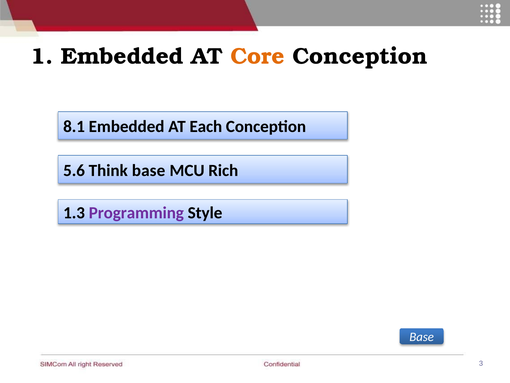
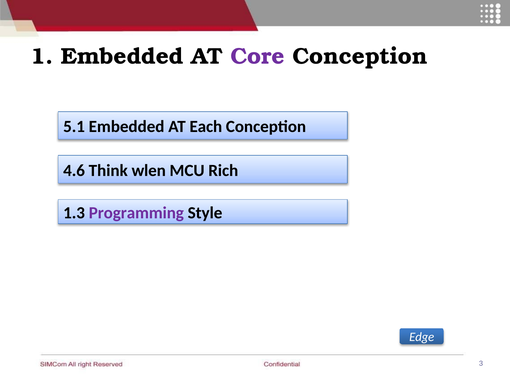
Core colour: orange -> purple
8.1: 8.1 -> 5.1
5.6: 5.6 -> 4.6
Think base: base -> wlen
Base at (422, 337): Base -> Edge
